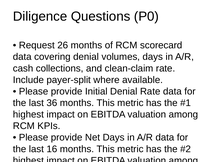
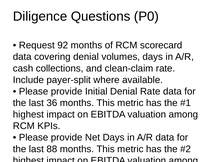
26: 26 -> 92
16: 16 -> 88
